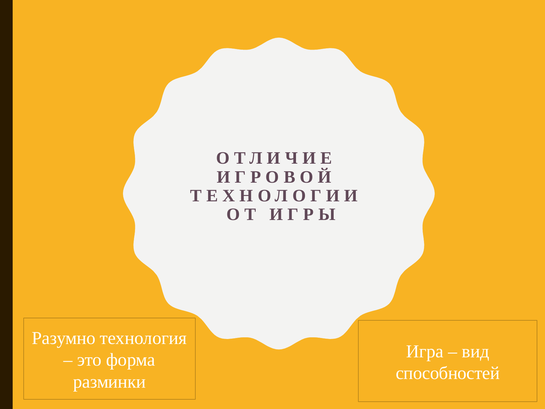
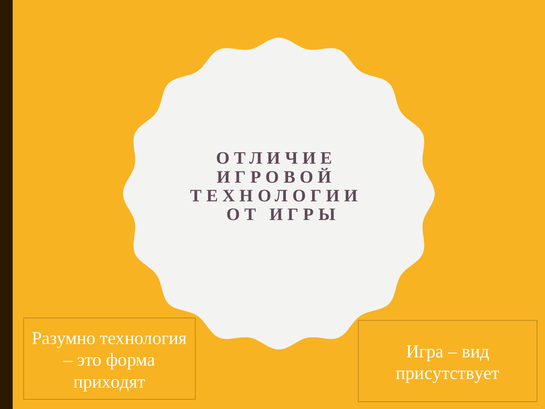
способностей: способностей -> присутствует
разминки: разминки -> приходят
